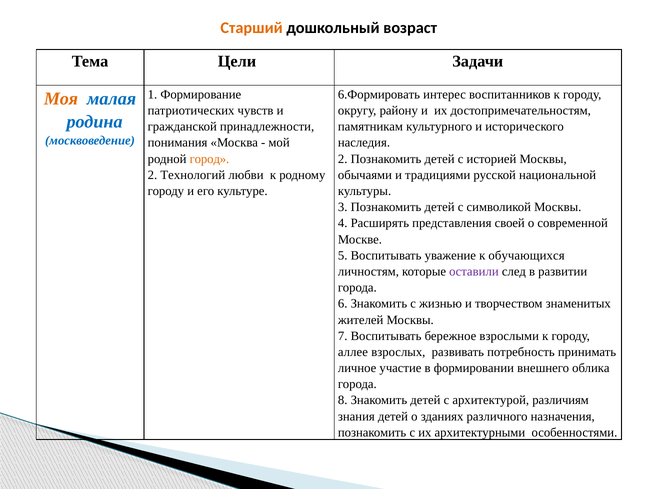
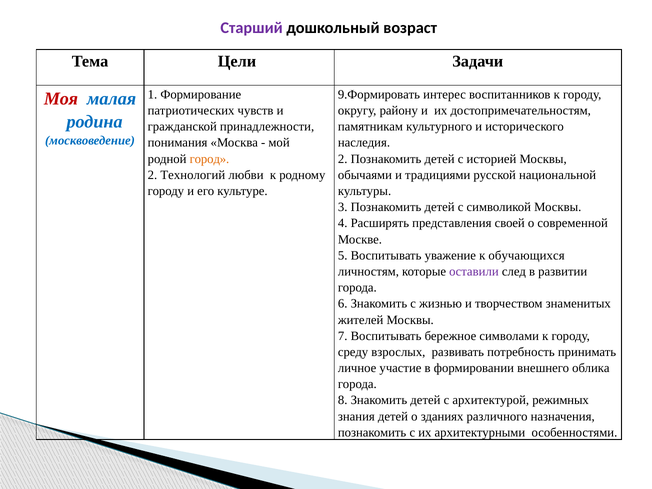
Старший colour: orange -> purple
6.Формировать: 6.Формировать -> 9.Формировать
Моя colour: orange -> red
взрослыми: взрослыми -> символами
аллее: аллее -> среду
различиям: различиям -> режимных
